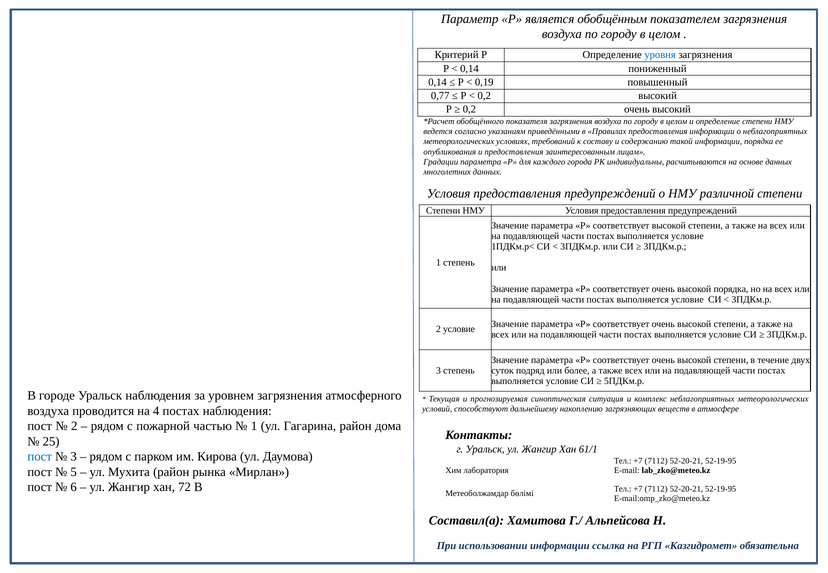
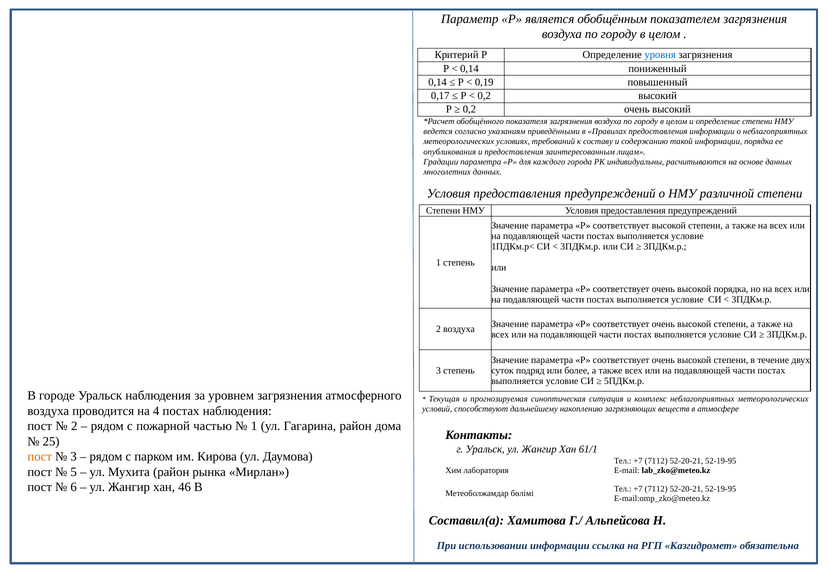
0,77: 0,77 -> 0,17
2 условие: условие -> воздуха
пост at (40, 457) colour: blue -> orange
72: 72 -> 46
